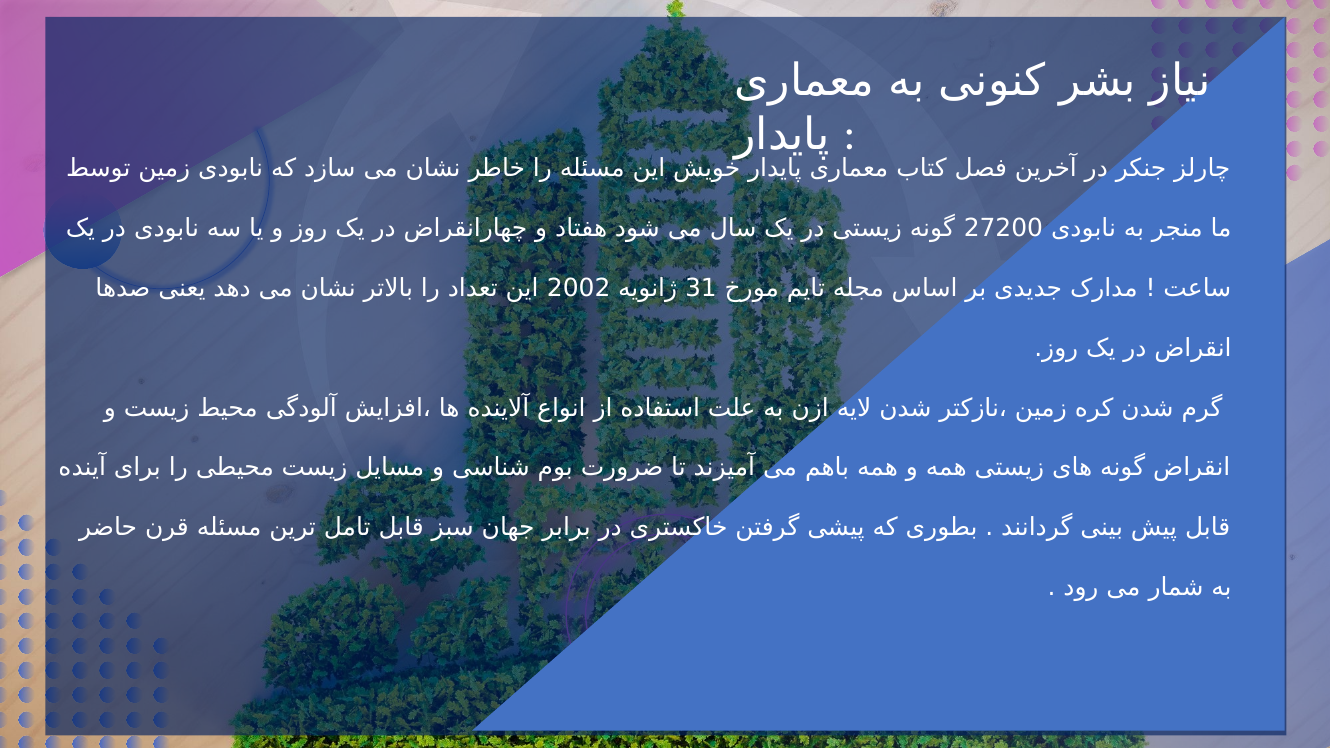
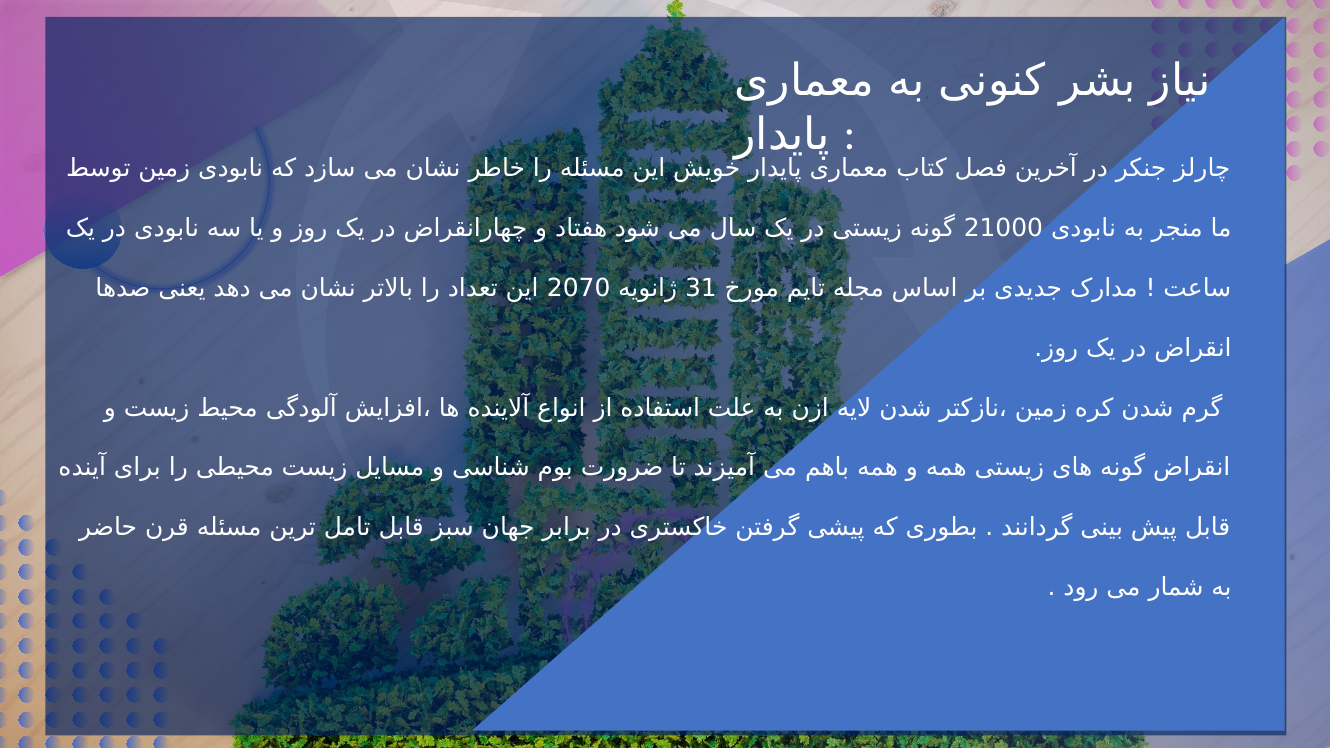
27200: 27200 -> 21000
2002: 2002 -> 2070
